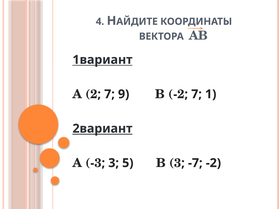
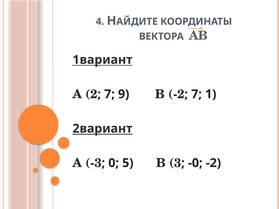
3 at (114, 163): 3 -> 0
-7: -7 -> -0
